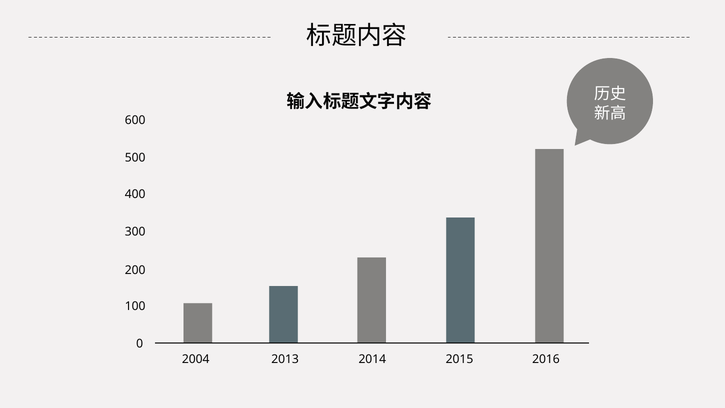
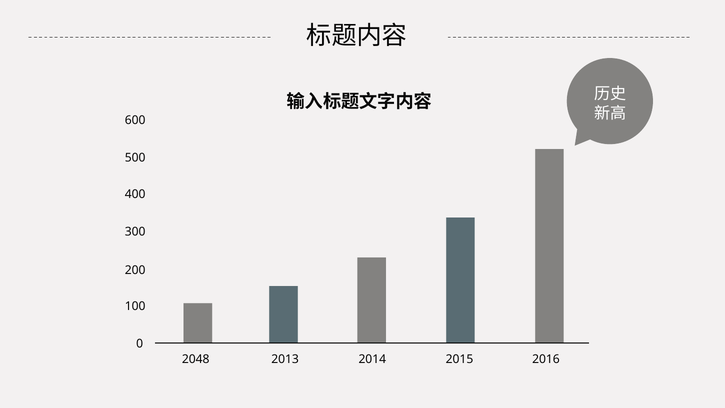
2004: 2004 -> 2048
